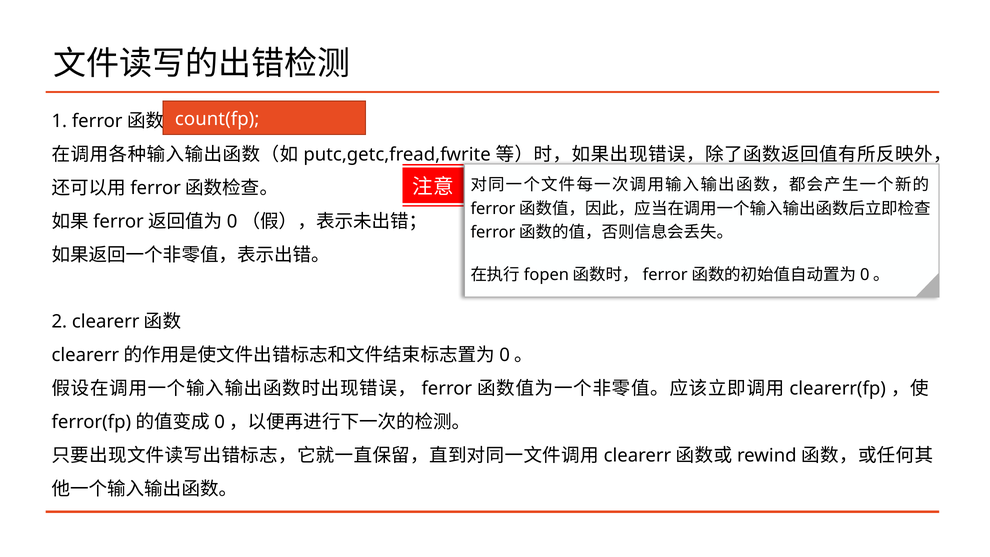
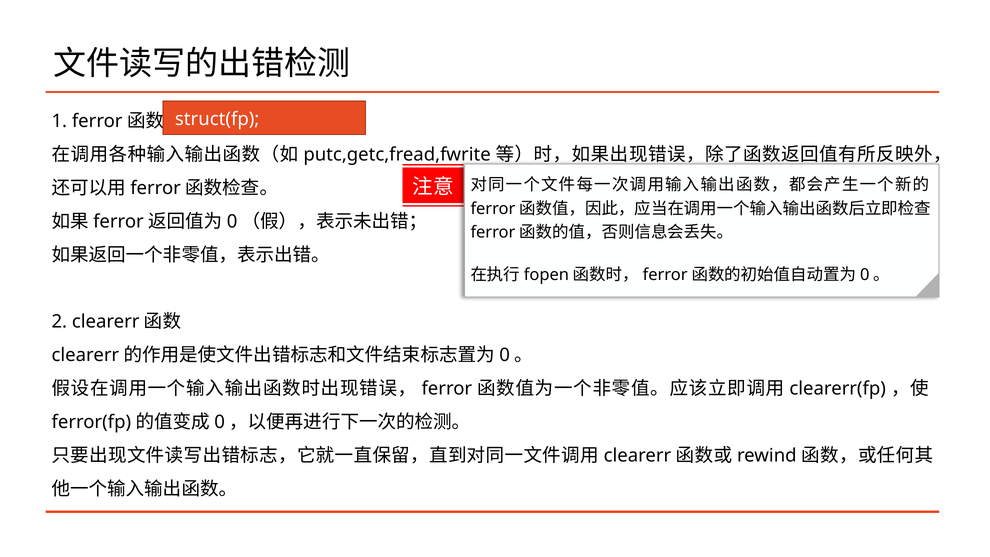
count(fp: count(fp -> struct(fp
